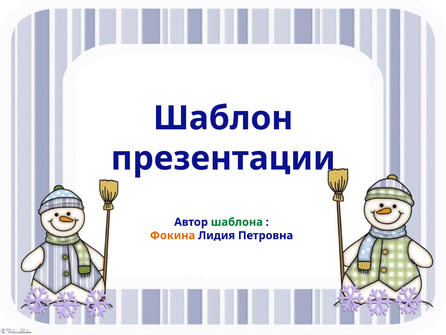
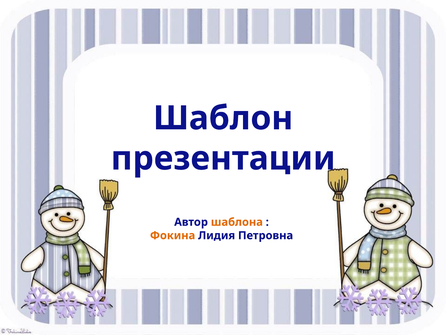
шаблона colour: green -> orange
